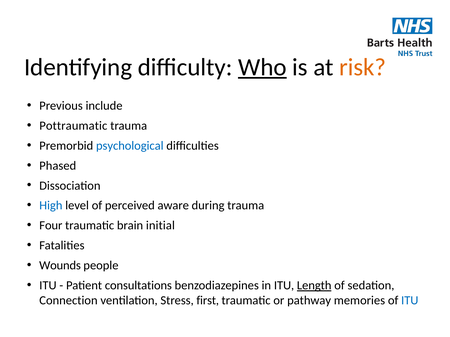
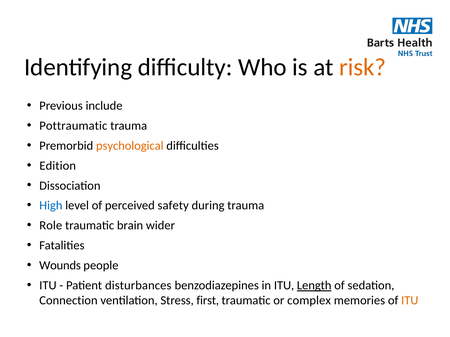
Who underline: present -> none
psychological colour: blue -> orange
Phased: Phased -> Edition
aware: aware -> safety
Four: Four -> Role
initial: initial -> wider
consultations: consultations -> disturbances
pathway: pathway -> complex
ITU at (410, 301) colour: blue -> orange
